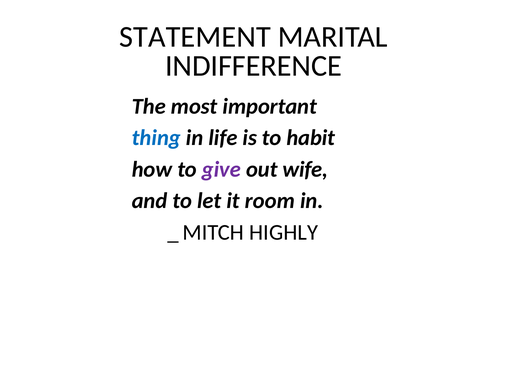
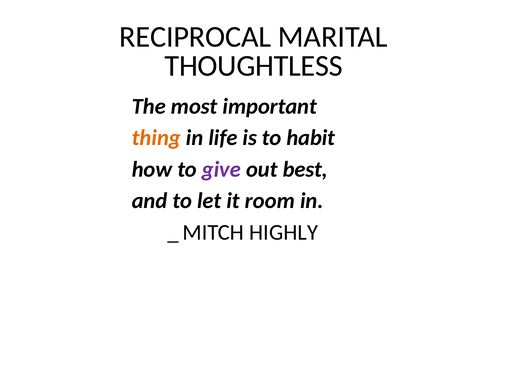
STATEMENT: STATEMENT -> RECIPROCAL
INDIFFERENCE: INDIFFERENCE -> THOUGHTLESS
thing colour: blue -> orange
wife: wife -> best
